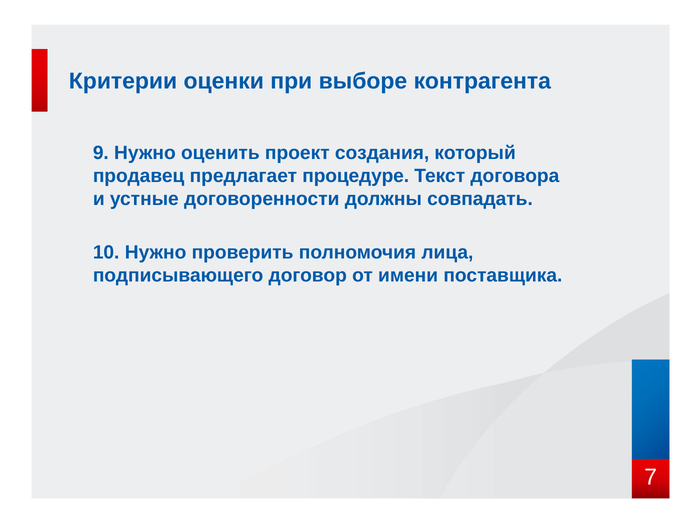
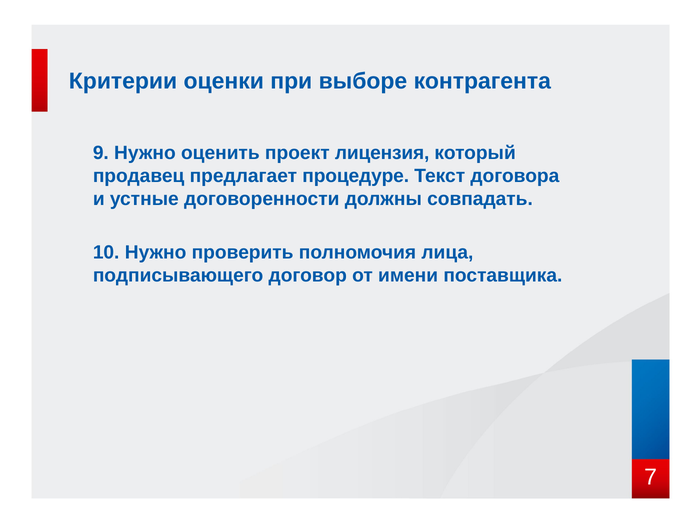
создания: создания -> лицензия
